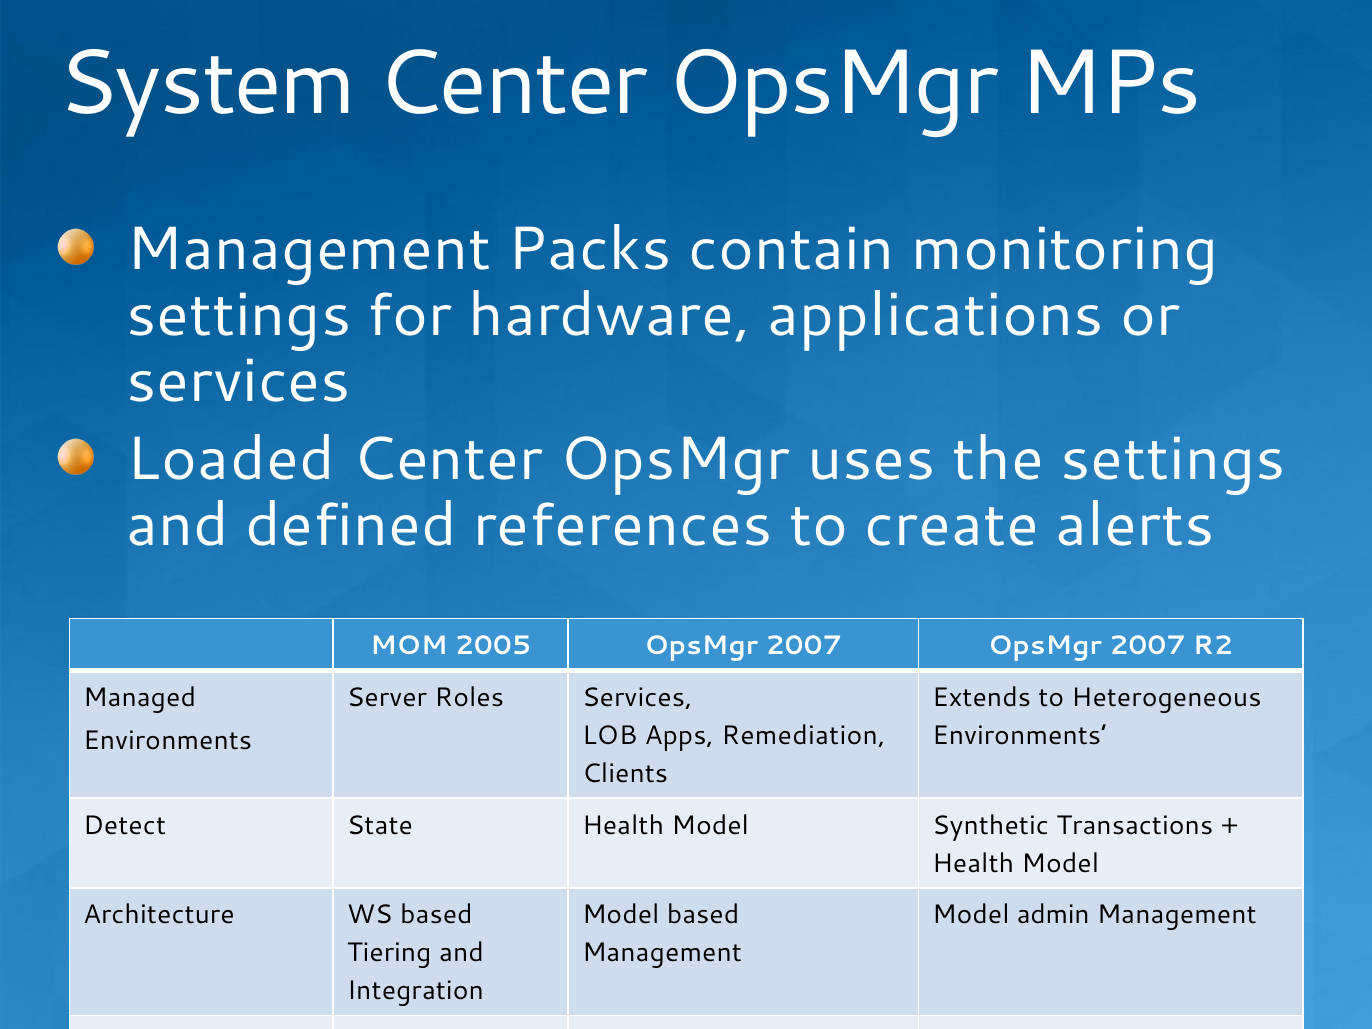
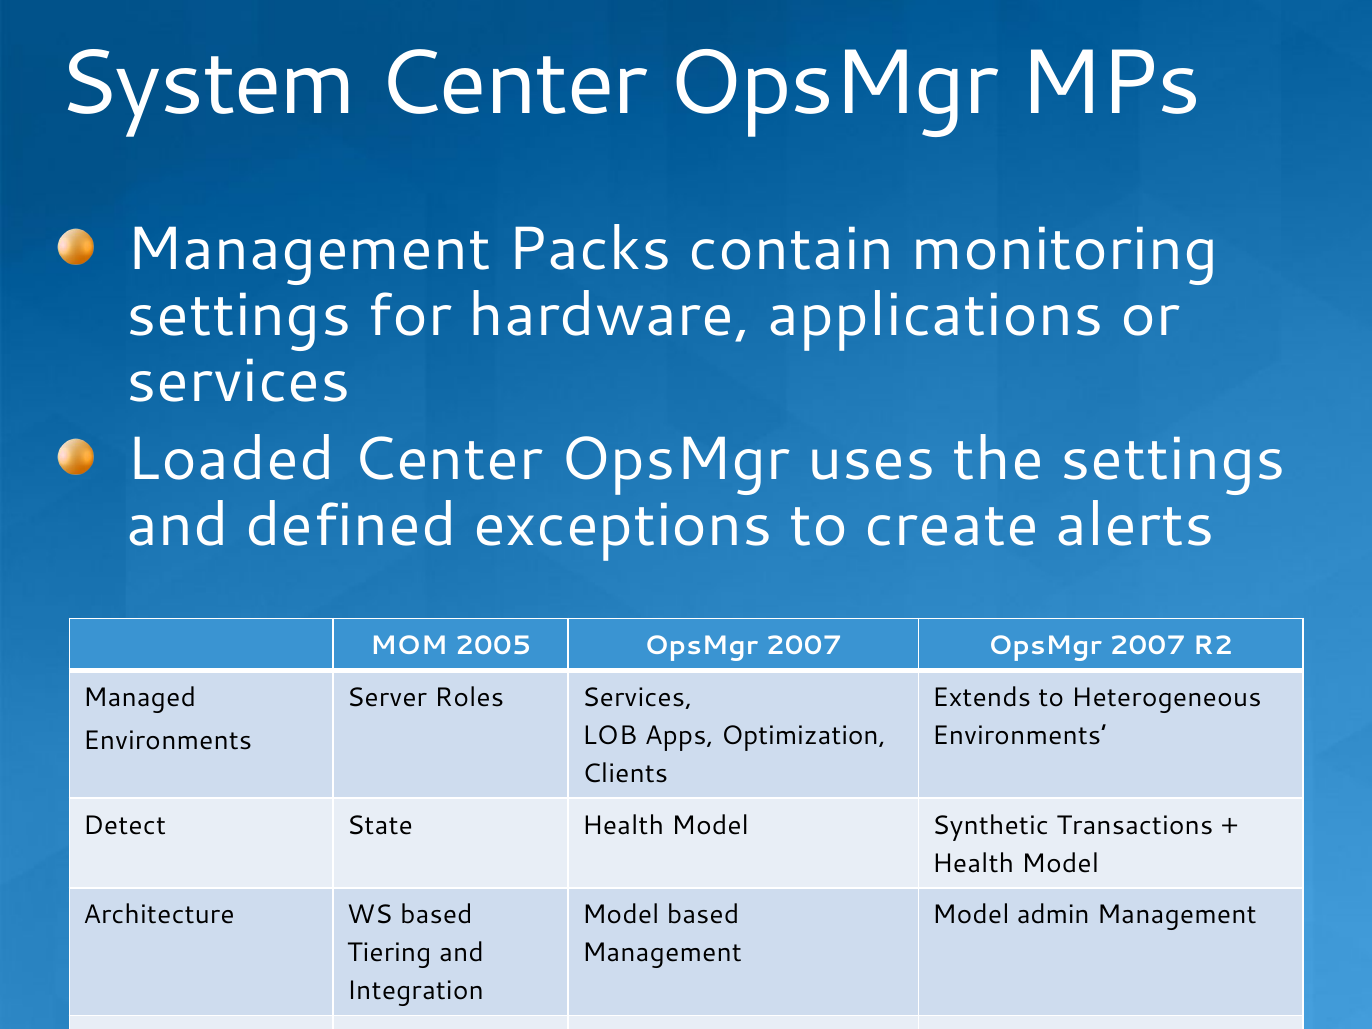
references: references -> exceptions
Remediation: Remediation -> Optimization
